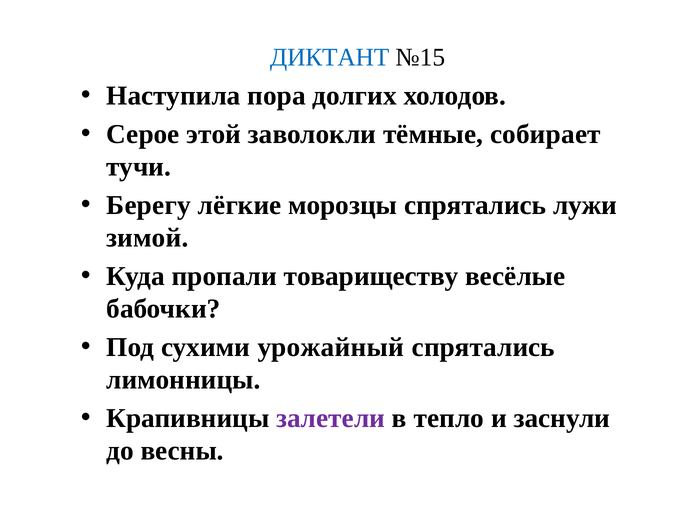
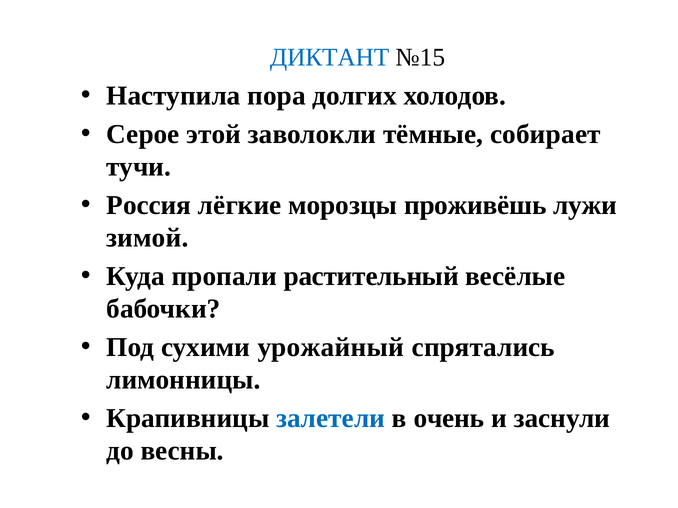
Берегу: Берегу -> Россия
морозцы спрятались: спрятались -> проживёшь
товариществу: товариществу -> растительный
залетели colour: purple -> blue
тепло: тепло -> очень
